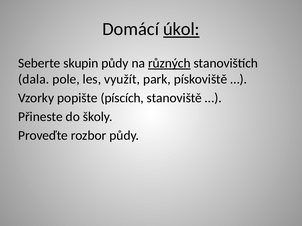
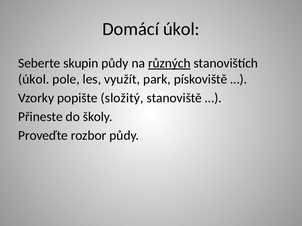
úkol at (181, 29) underline: present -> none
dala at (34, 79): dala -> úkol
píscích: píscích -> složitý
